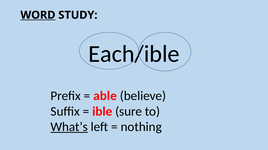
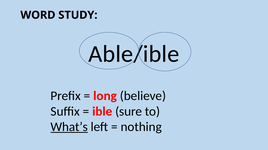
WORD underline: present -> none
Each/ible: Each/ible -> Able/ible
able: able -> long
